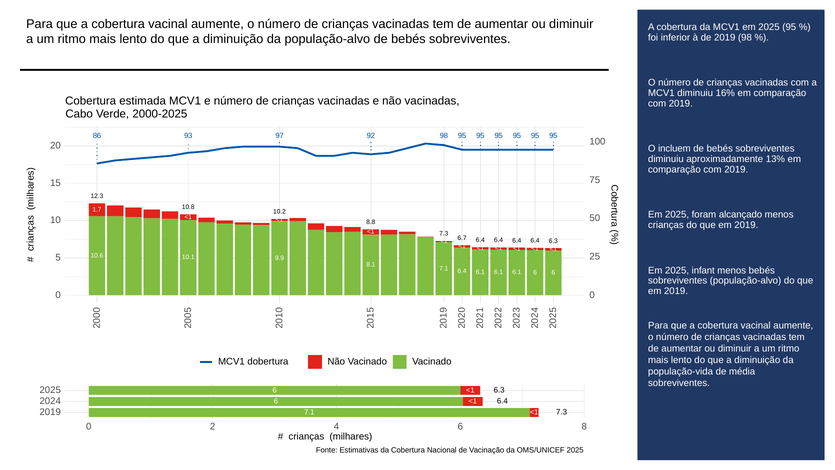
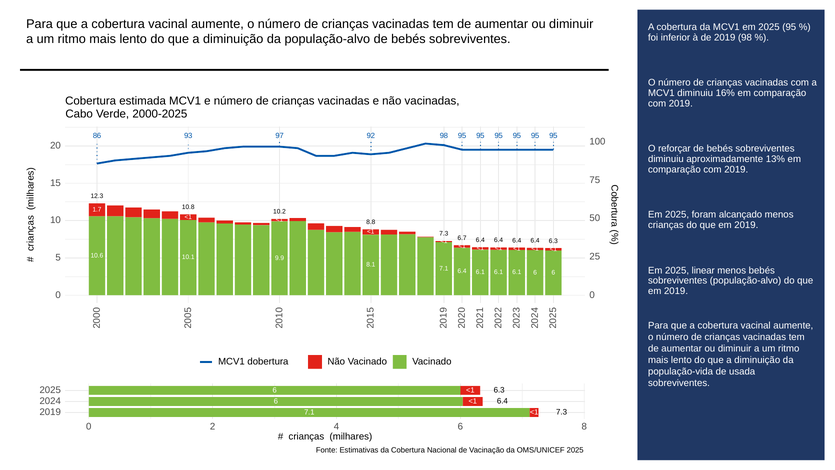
incluem: incluem -> reforçar
infant: infant -> linear
média: média -> usada
